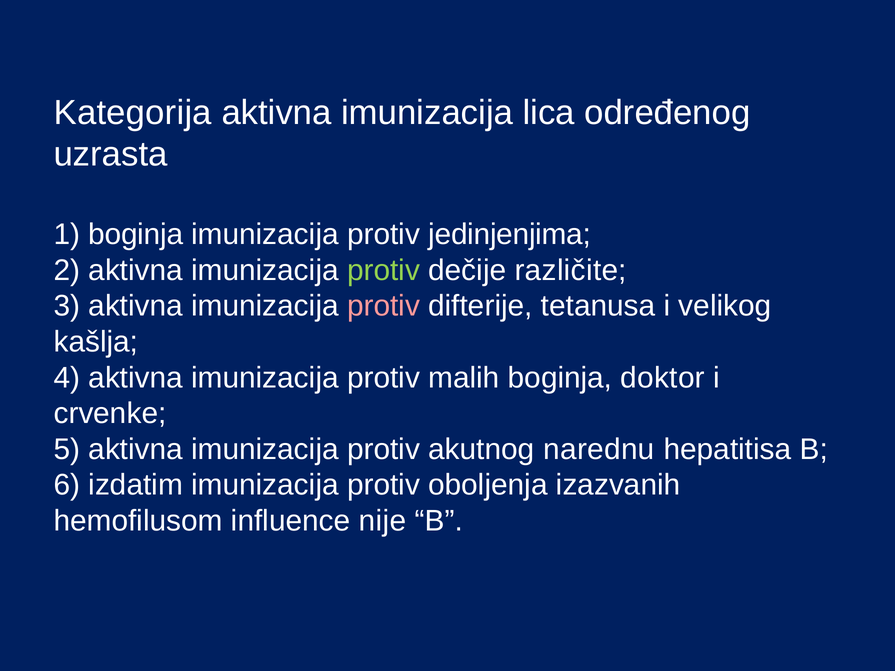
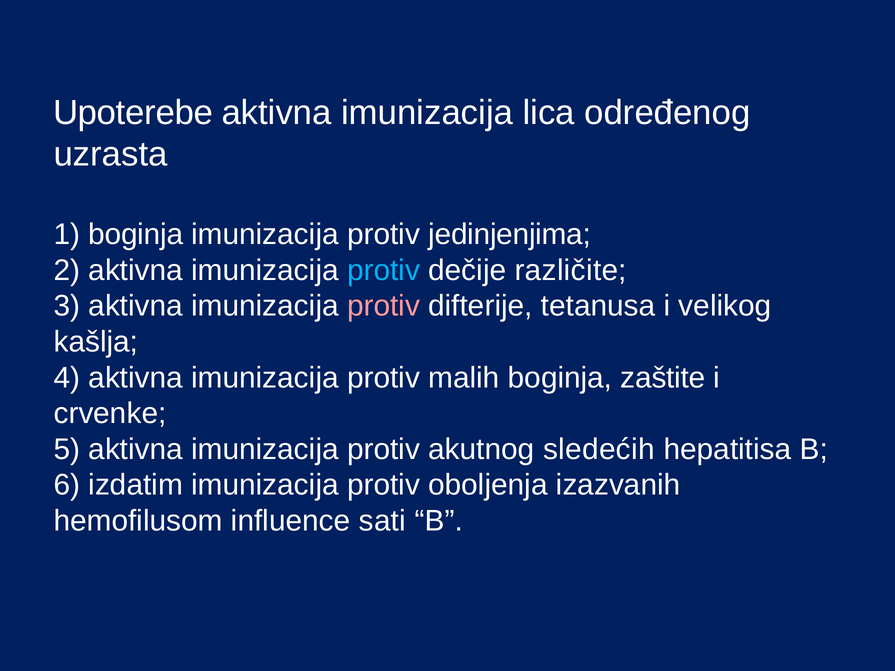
Kategorija: Kategorija -> Upoterebe
protiv at (384, 270) colour: light green -> light blue
doktor: doktor -> zaštite
narednu: narednu -> sledećih
nije: nije -> sati
